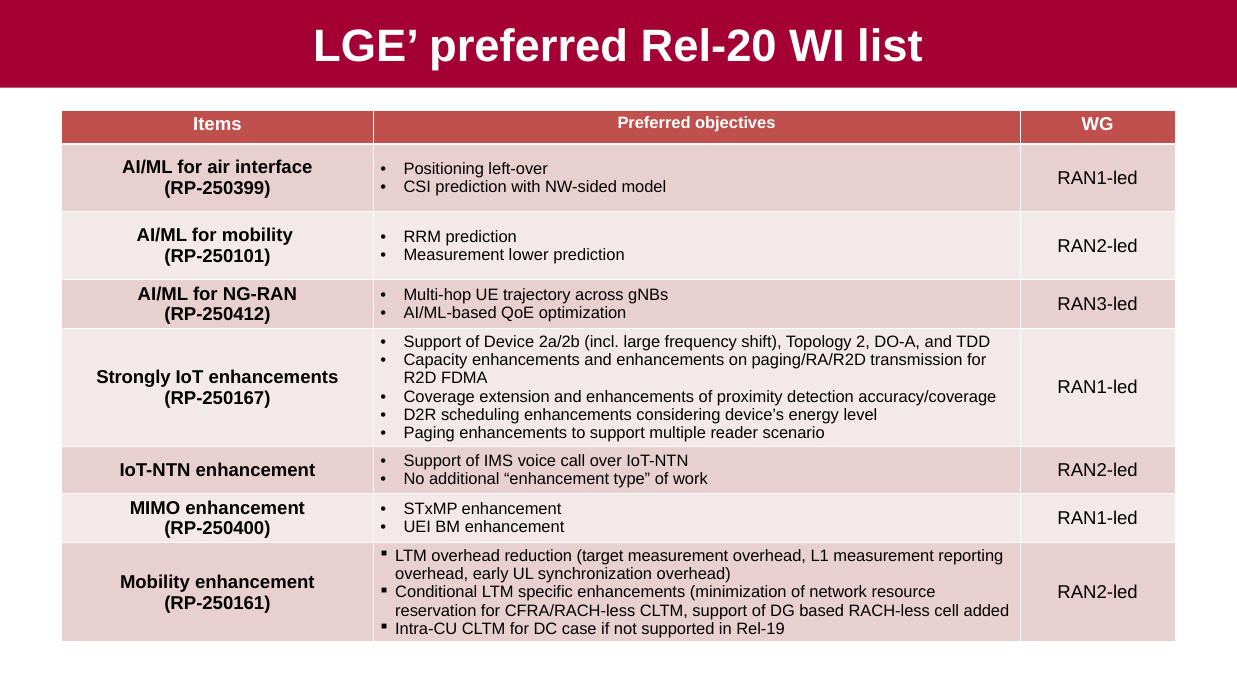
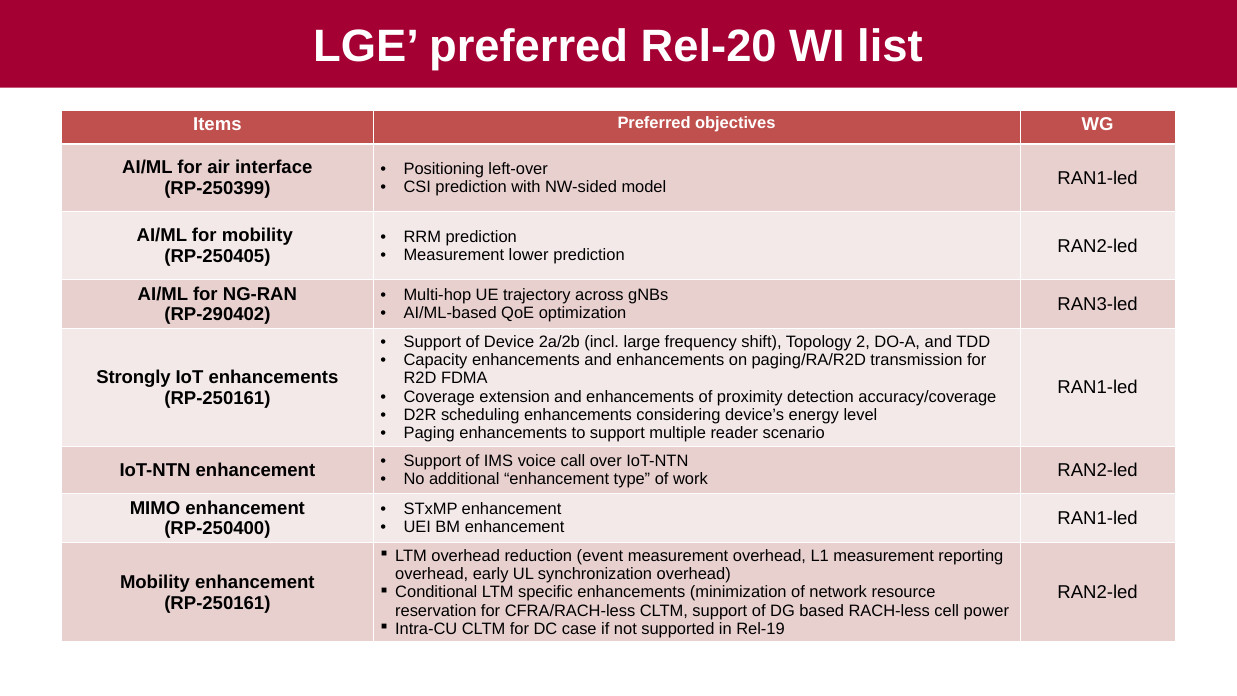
RP-250101: RP-250101 -> RP-250405
RP-250412: RP-250412 -> RP-290402
RP-250167 at (217, 398): RP-250167 -> RP-250161
target: target -> event
added: added -> power
